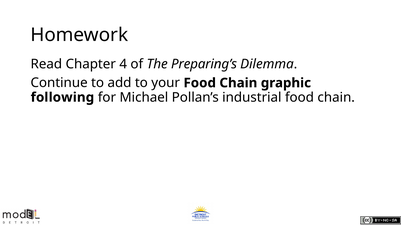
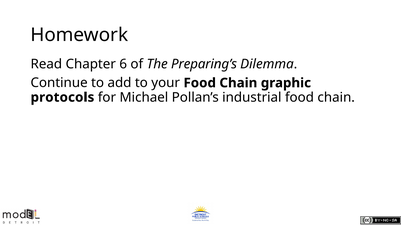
4: 4 -> 6
following: following -> protocols
